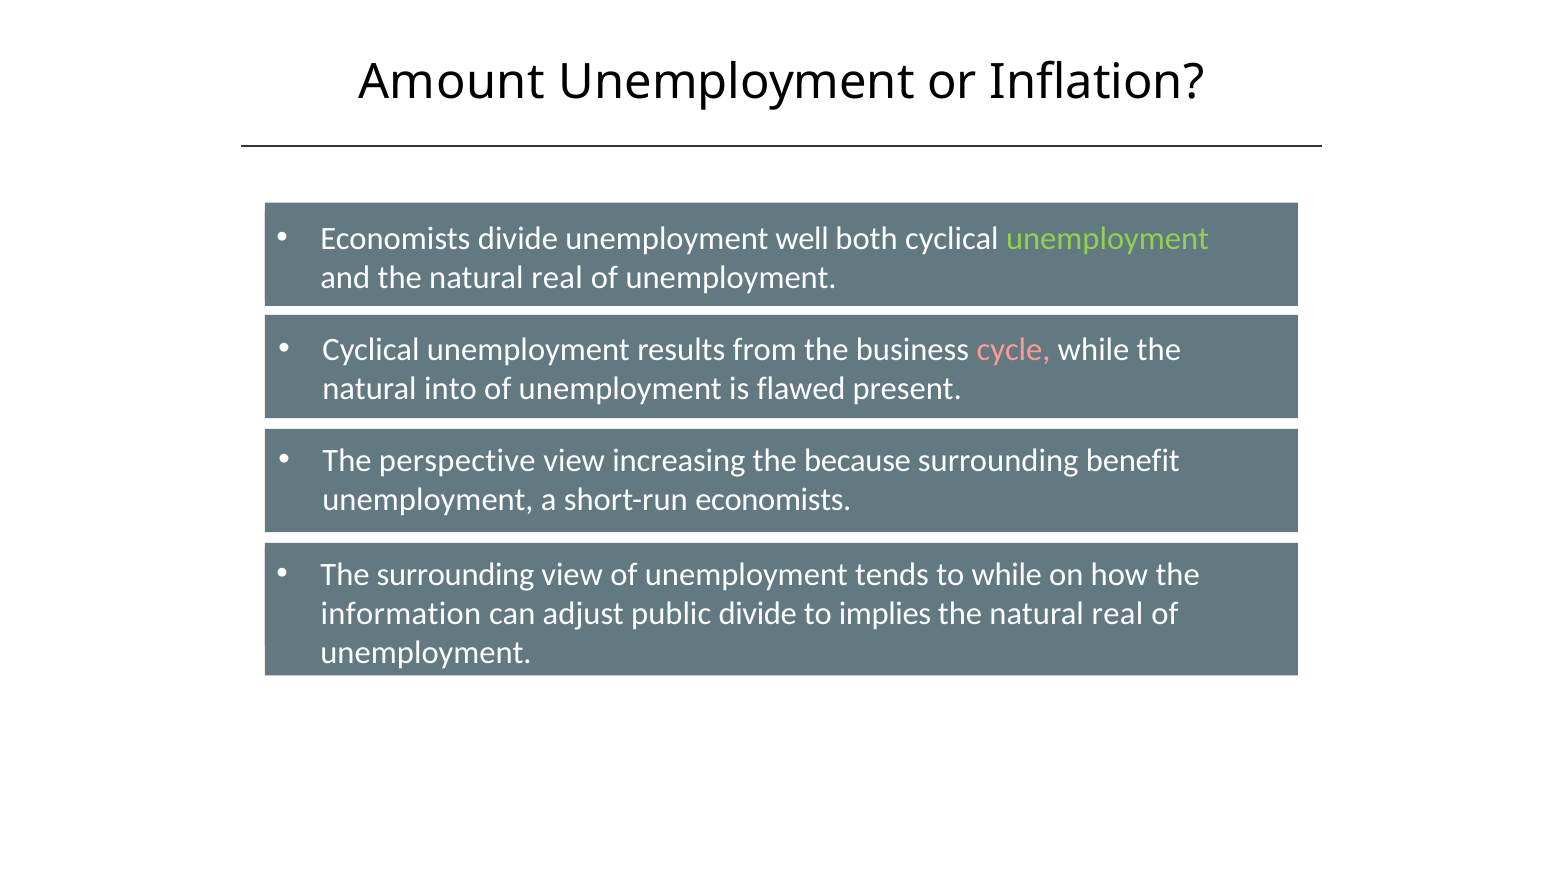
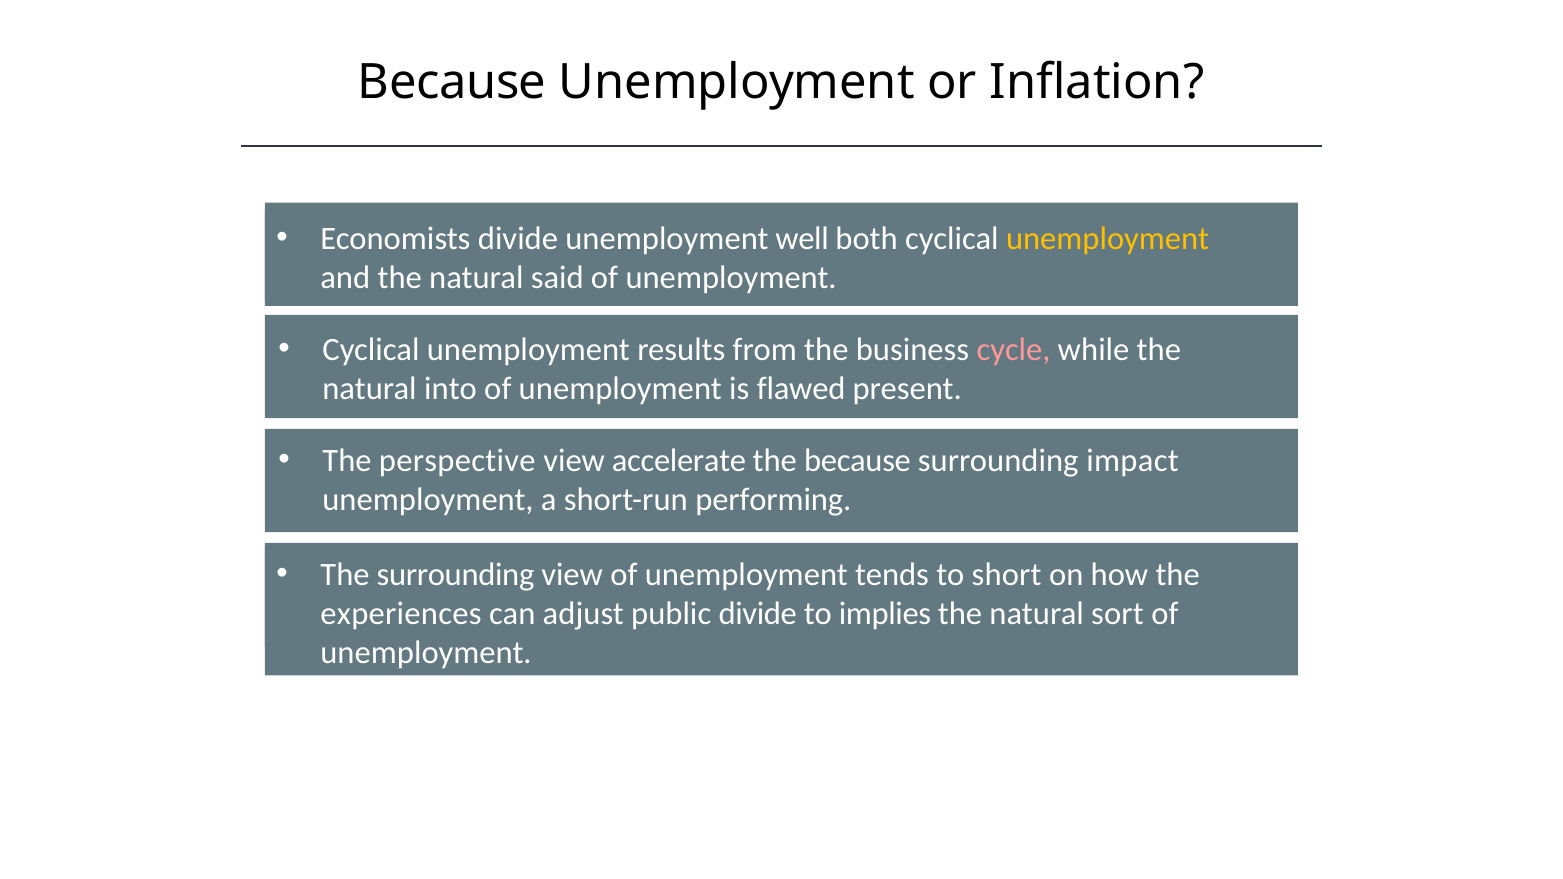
Amount at (452, 82): Amount -> Because
unemployment at (1108, 239) colour: light green -> yellow
and the natural real: real -> said
increasing: increasing -> accelerate
benefit: benefit -> impact
short-run economists: economists -> performing
to while: while -> short
information: information -> experiences
real at (1117, 614): real -> sort
